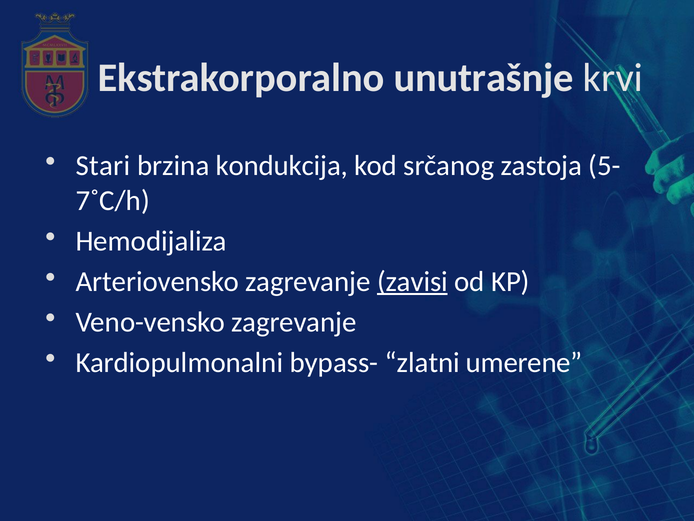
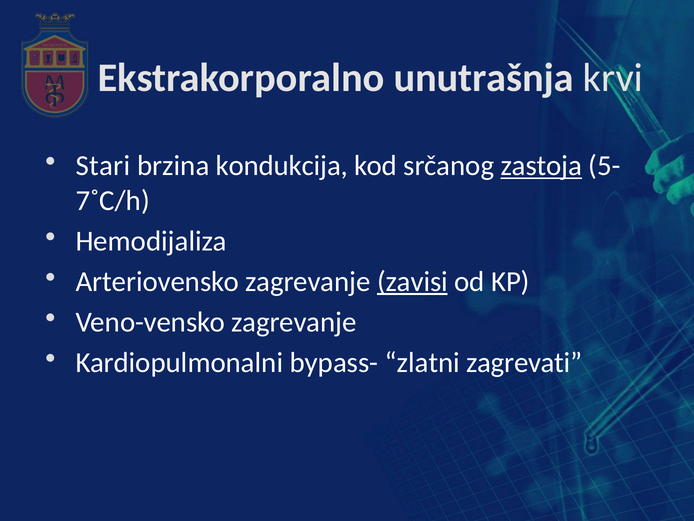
unutrašnje: unutrašnje -> unutrašnja
zastoja underline: none -> present
umerene: umerene -> zagrevati
